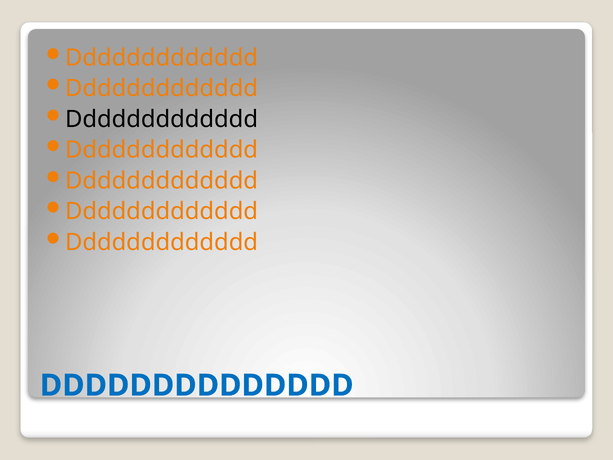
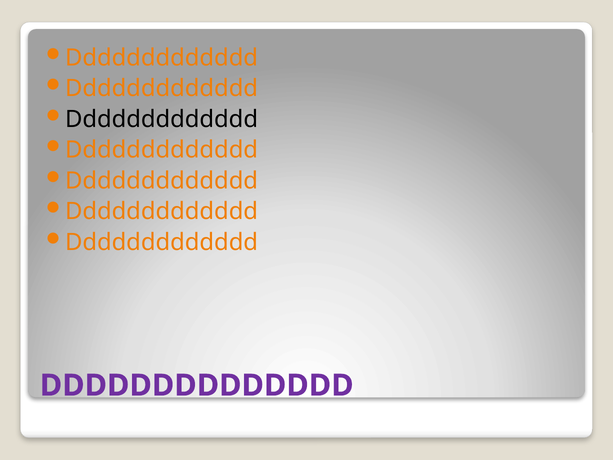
DDDDDDDDDDDDDD colour: blue -> purple
